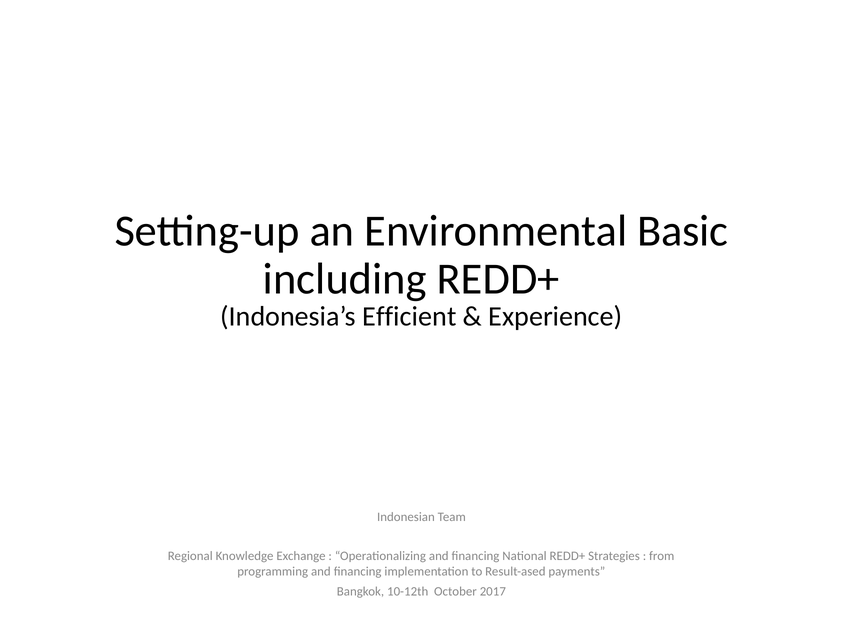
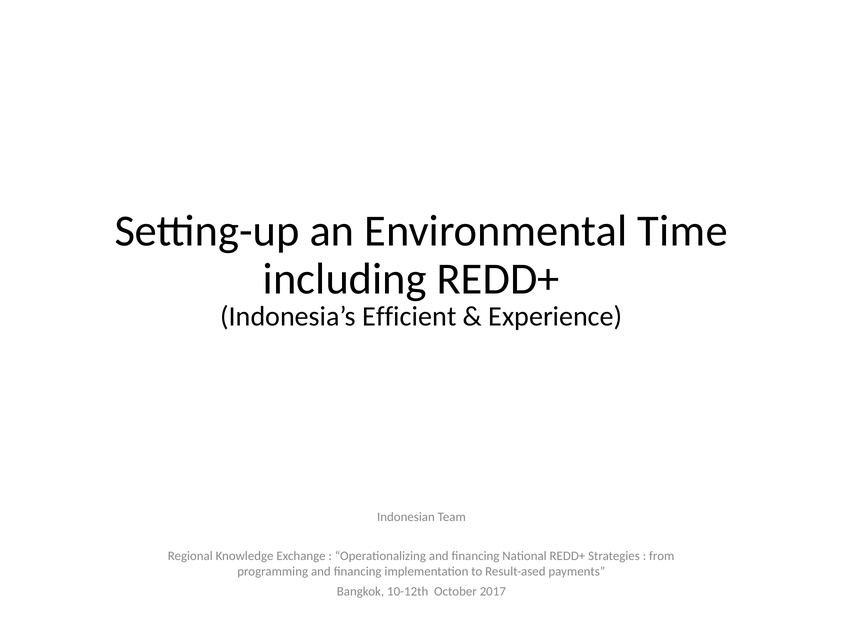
Basic: Basic -> Time
